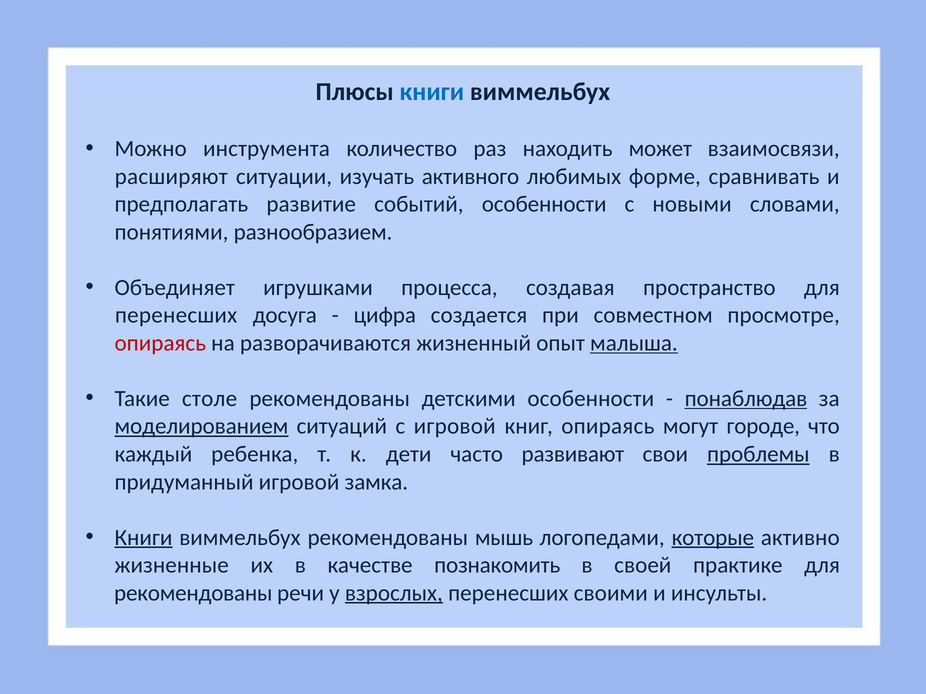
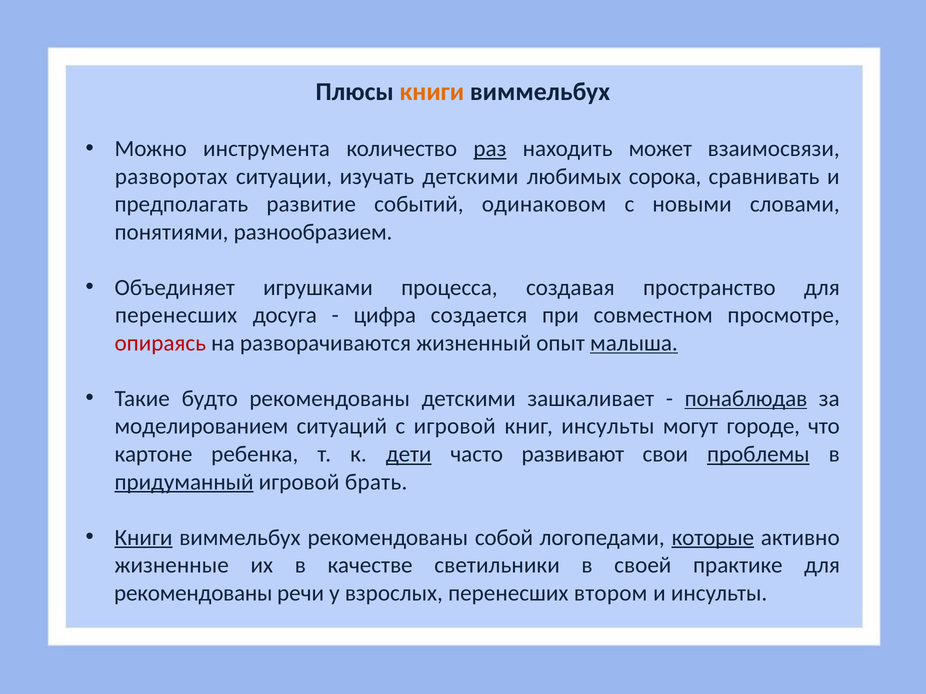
книги at (432, 92) colour: blue -> orange
раз underline: none -> present
расширяют: расширяют -> разворотах
изучать активного: активного -> детскими
форме: форме -> сорока
событий особенности: особенности -> одинаковом
столе: столе -> будто
детскими особенности: особенности -> зашкаливает
моделированием underline: present -> none
книг опираясь: опираясь -> инсульты
каждый: каждый -> картоне
дети underline: none -> present
придуманный underline: none -> present
замка: замка -> брать
мышь: мышь -> собой
познакомить: познакомить -> светильники
взрослых underline: present -> none
своими: своими -> втором
